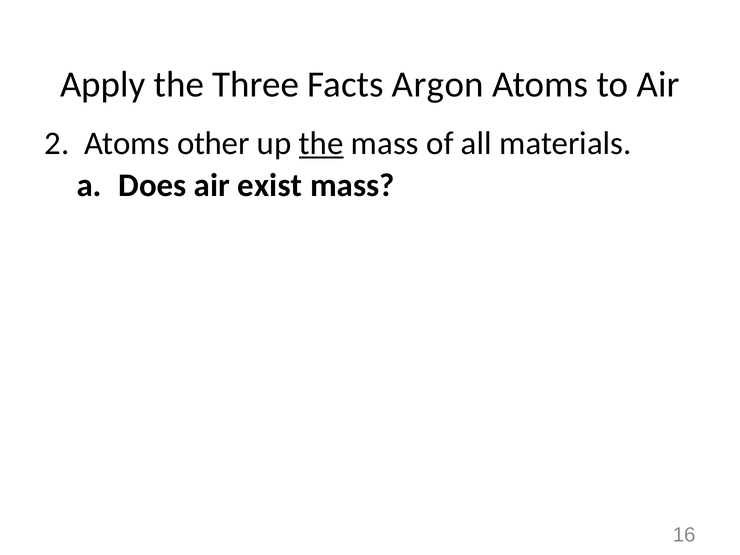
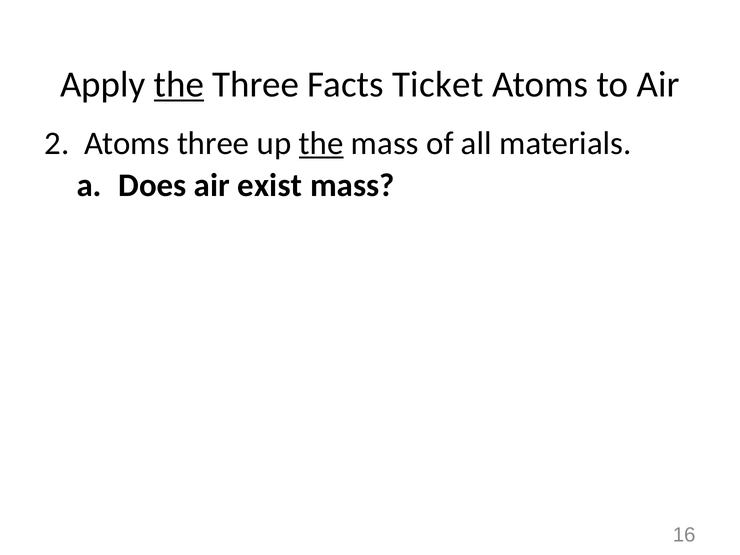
the at (179, 85) underline: none -> present
Argon: Argon -> Ticket
Atoms other: other -> three
